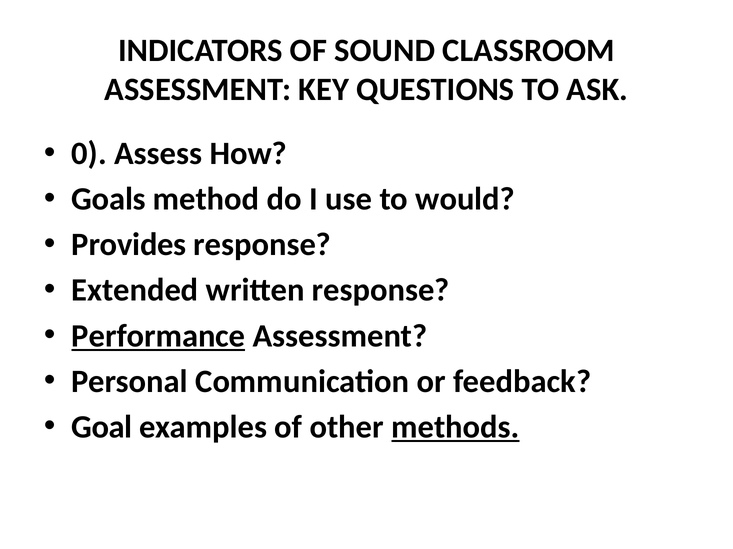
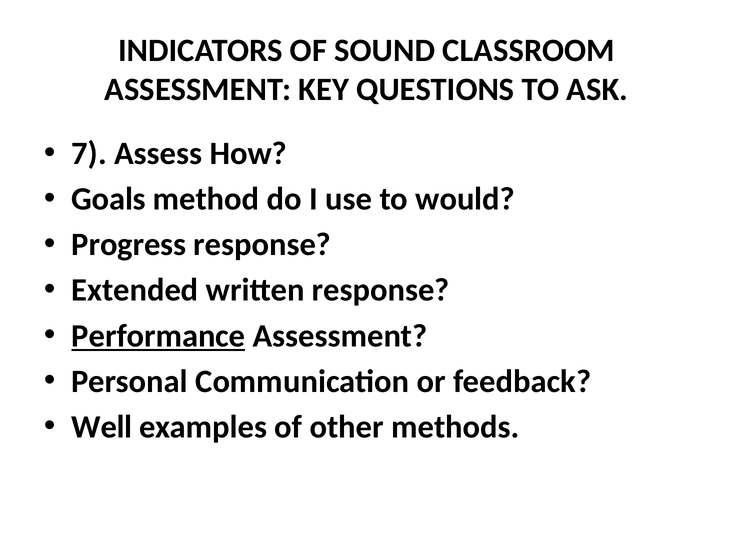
0: 0 -> 7
Provides: Provides -> Progress
Goal: Goal -> Well
methods underline: present -> none
